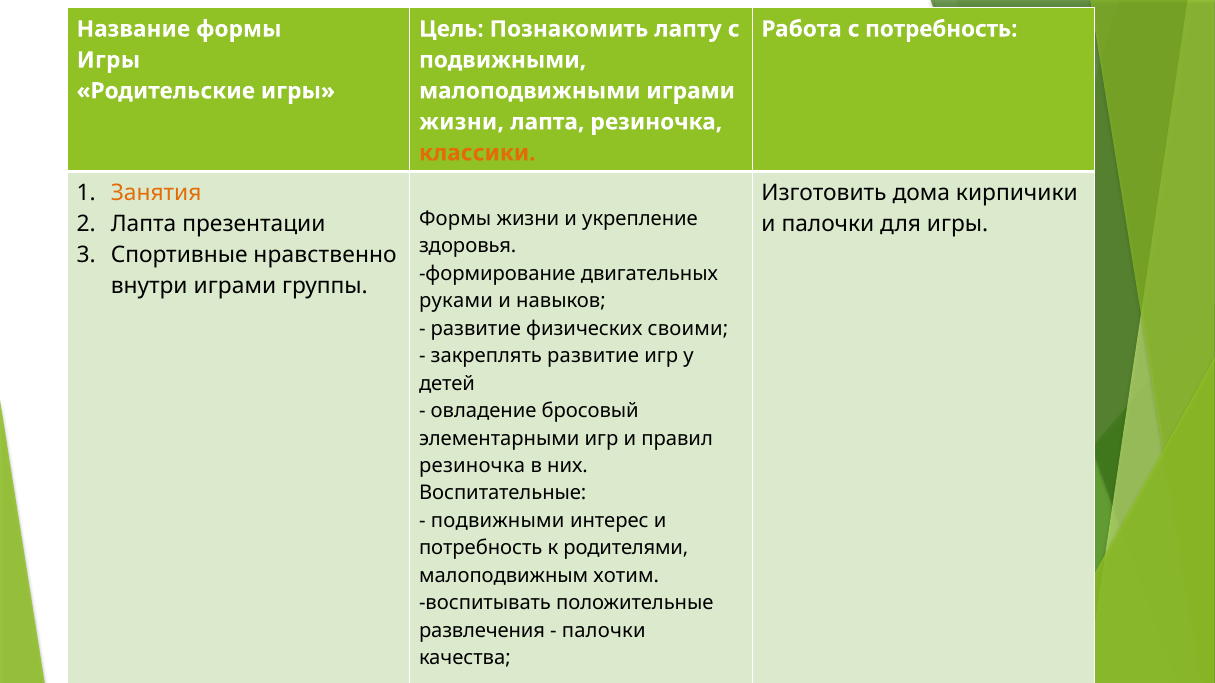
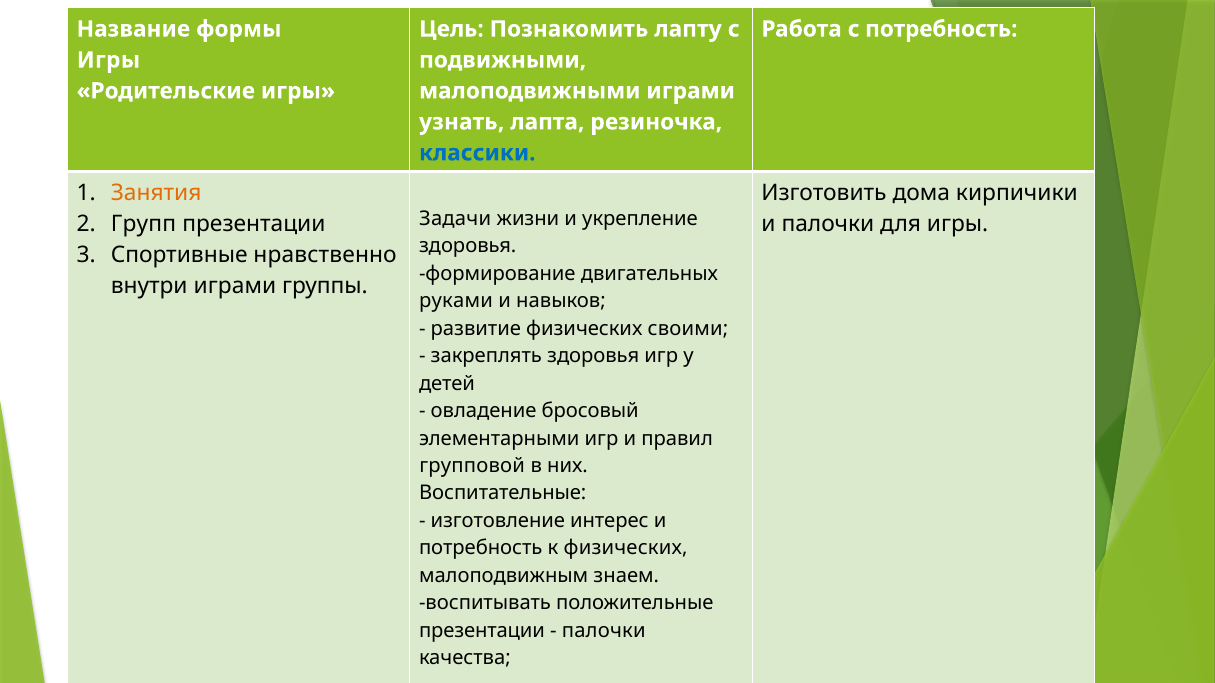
жизни at (462, 122): жизни -> узнать
классики colour: orange -> blue
Формы at (455, 219): Формы -> Задачи
Лапта at (144, 224): Лапта -> Групп
закреплять развитие: развитие -> здоровья
резиночка at (472, 466): резиночка -> групповой
подвижными at (498, 521): подвижными -> изготовление
к родителями: родителями -> физических
хотим: хотим -> знаем
развлечения at (482, 631): развлечения -> презентации
